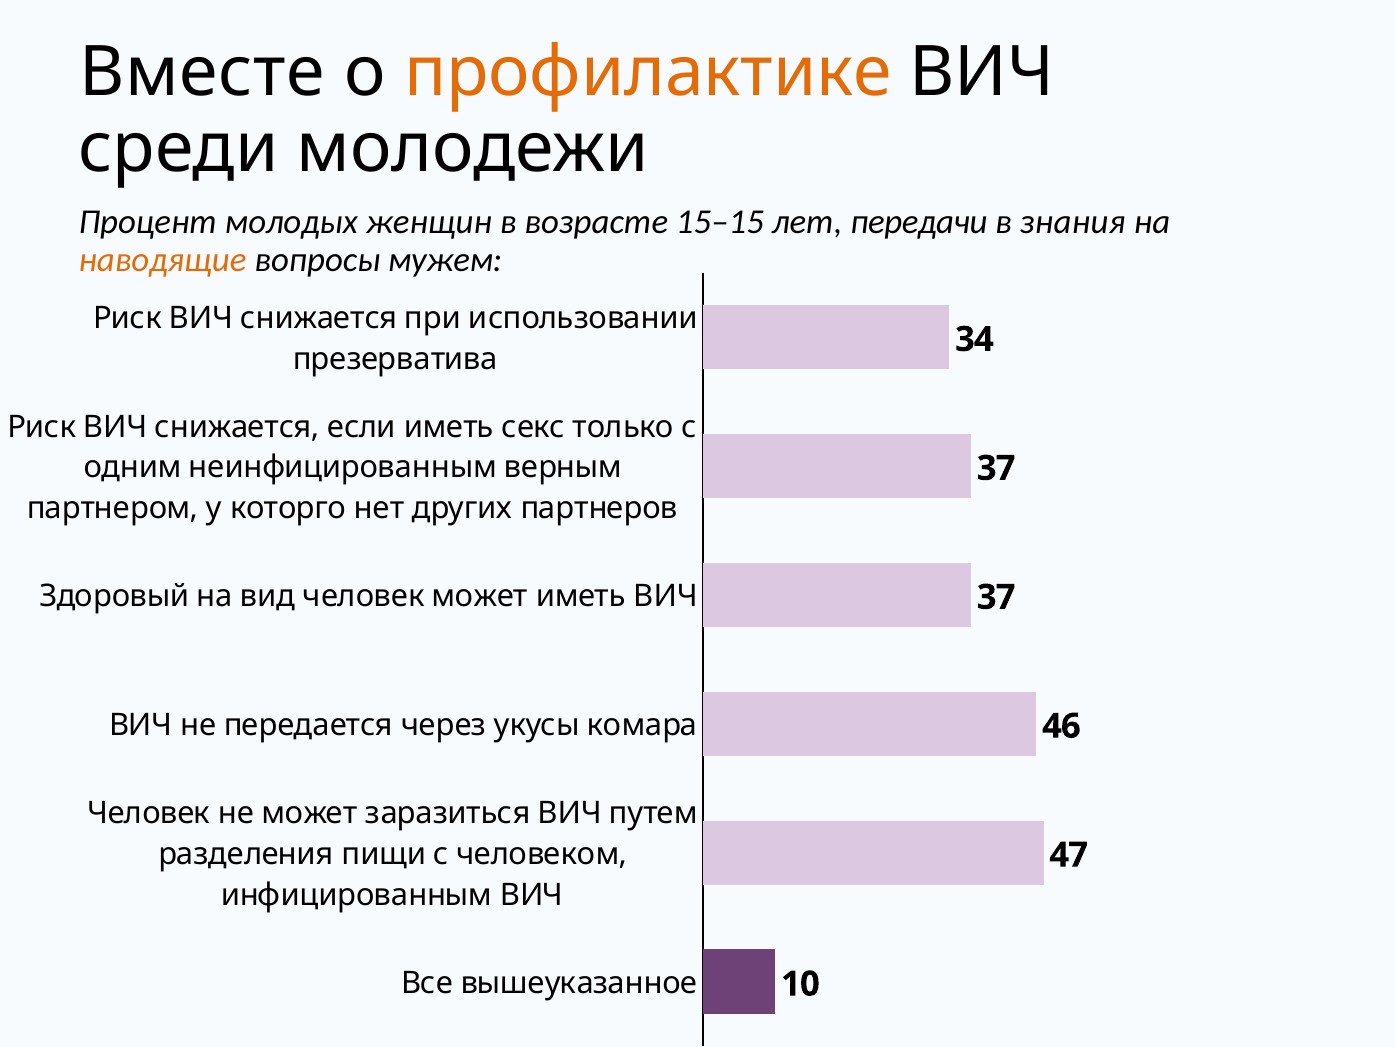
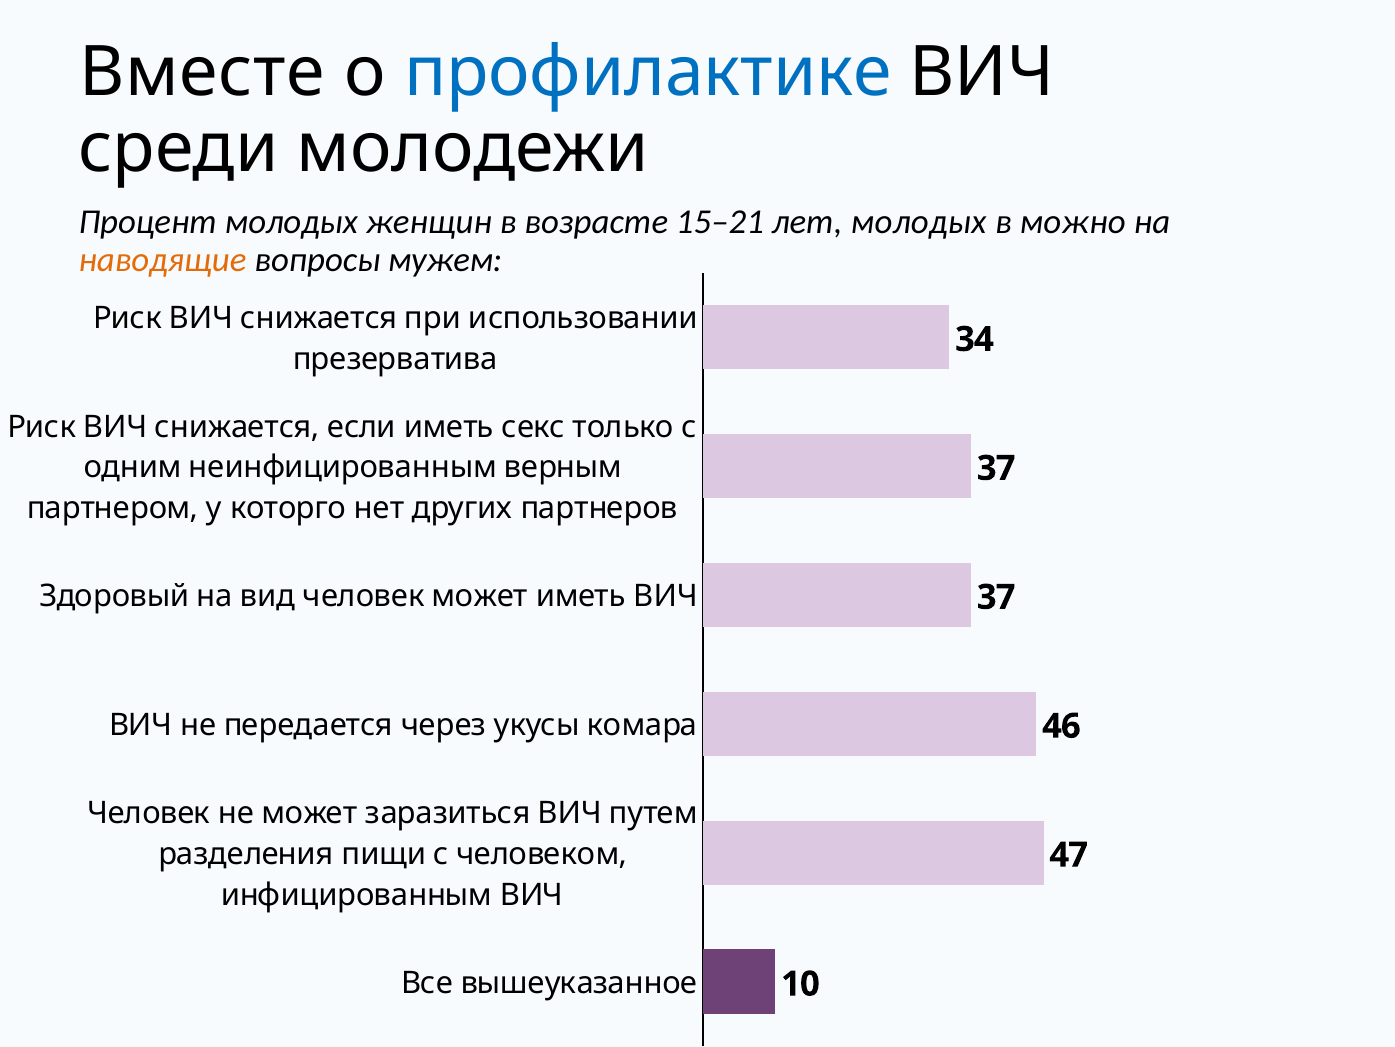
профилактике colour: orange -> blue
15–15: 15–15 -> 15–21
лет передачи: передачи -> молодых
знания: знания -> можно
